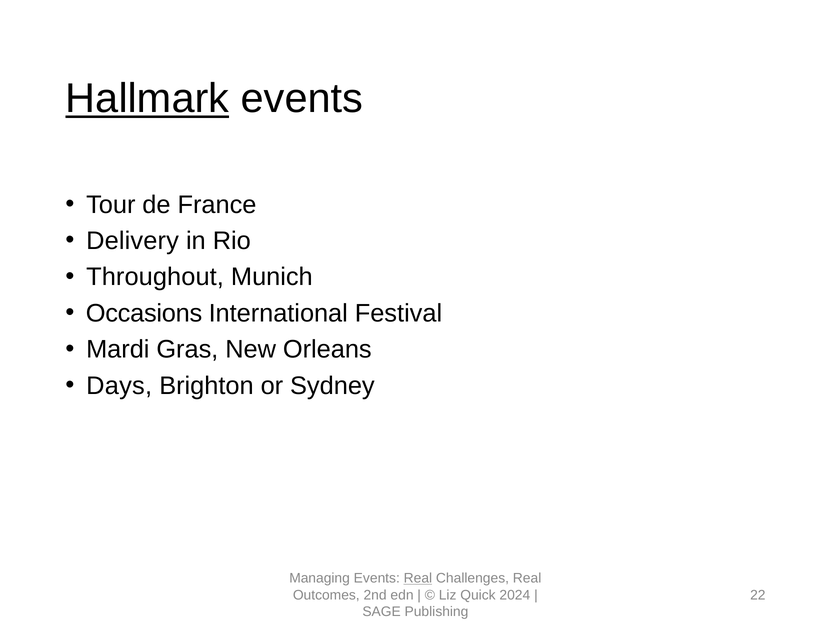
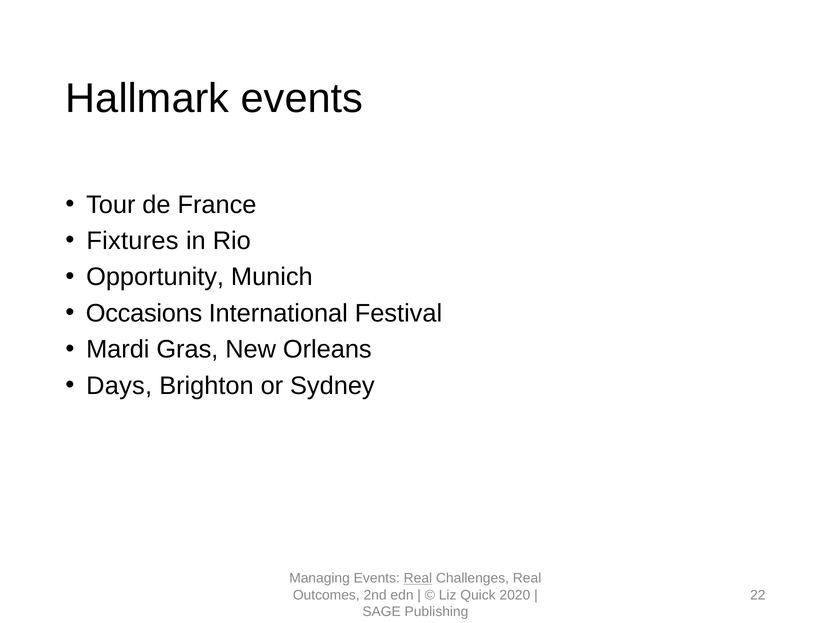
Hallmark underline: present -> none
Delivery: Delivery -> Fixtures
Throughout: Throughout -> Opportunity
2024: 2024 -> 2020
